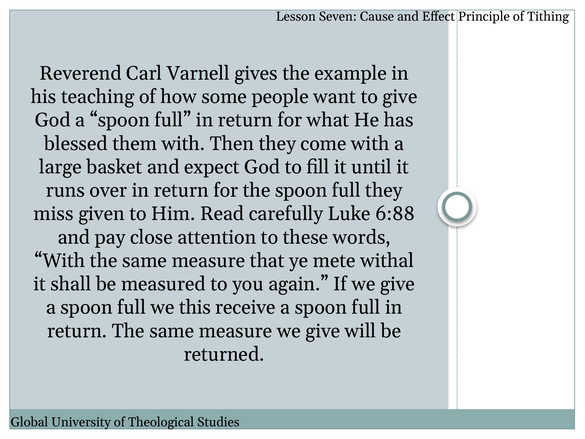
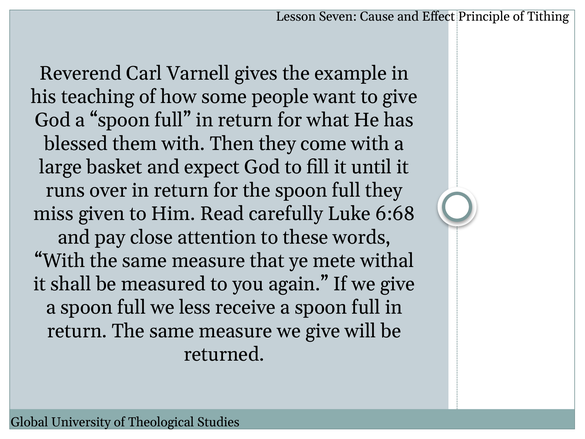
6:88: 6:88 -> 6:68
this: this -> less
